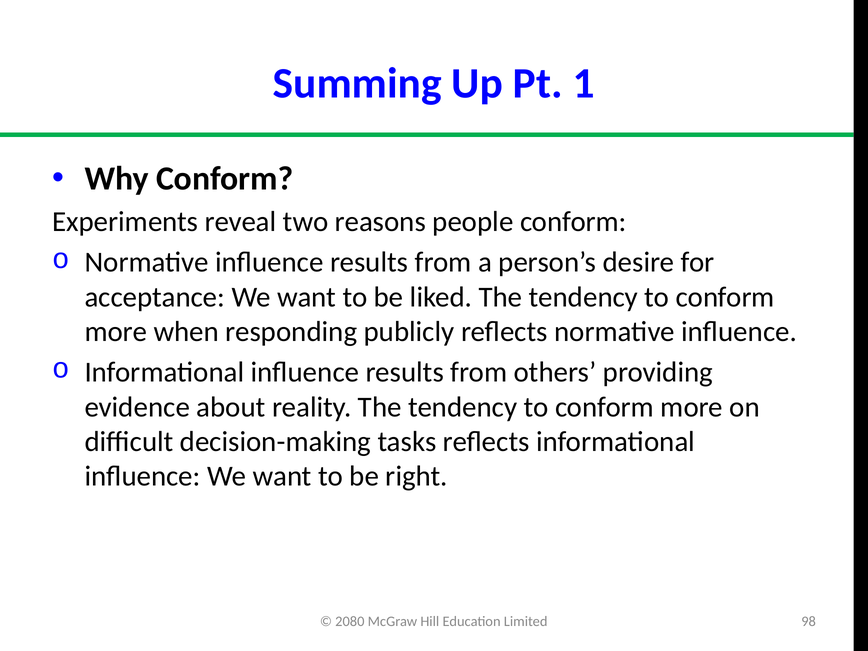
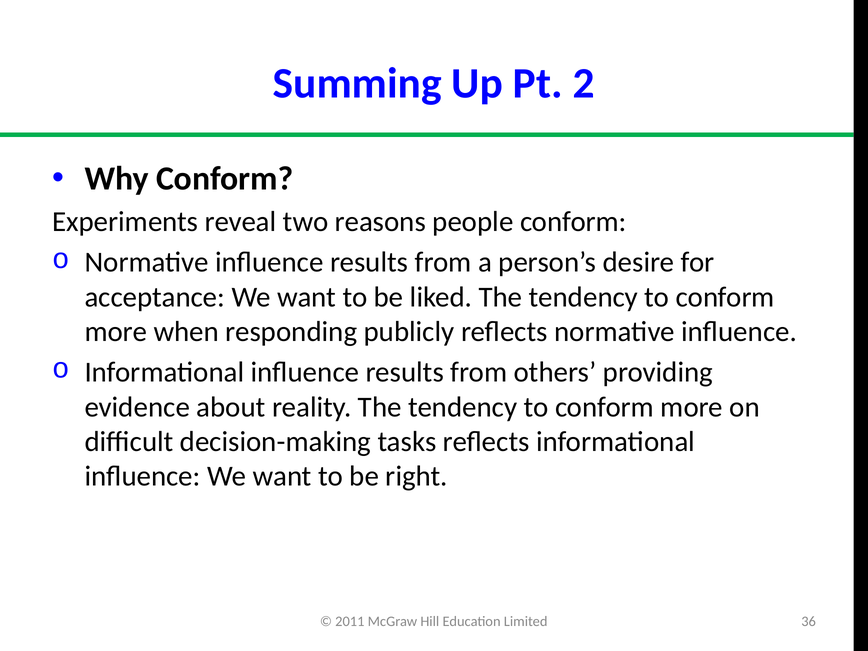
1: 1 -> 2
2080: 2080 -> 2011
98: 98 -> 36
